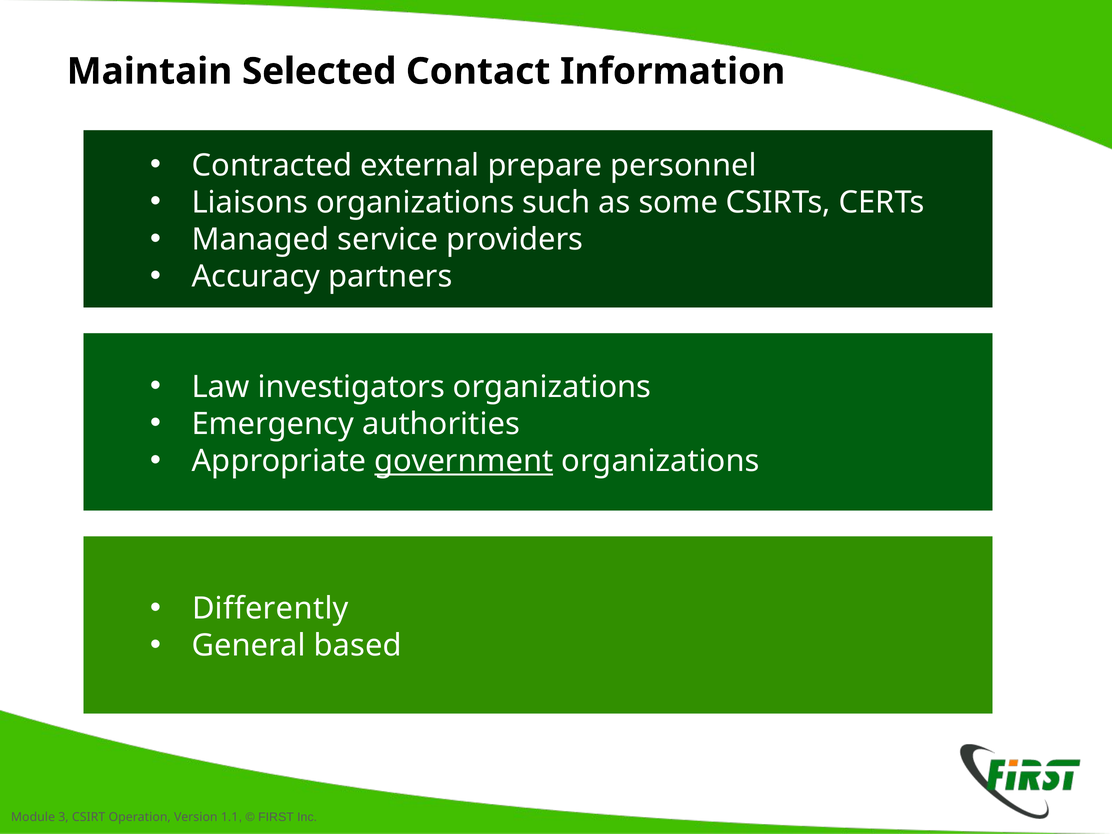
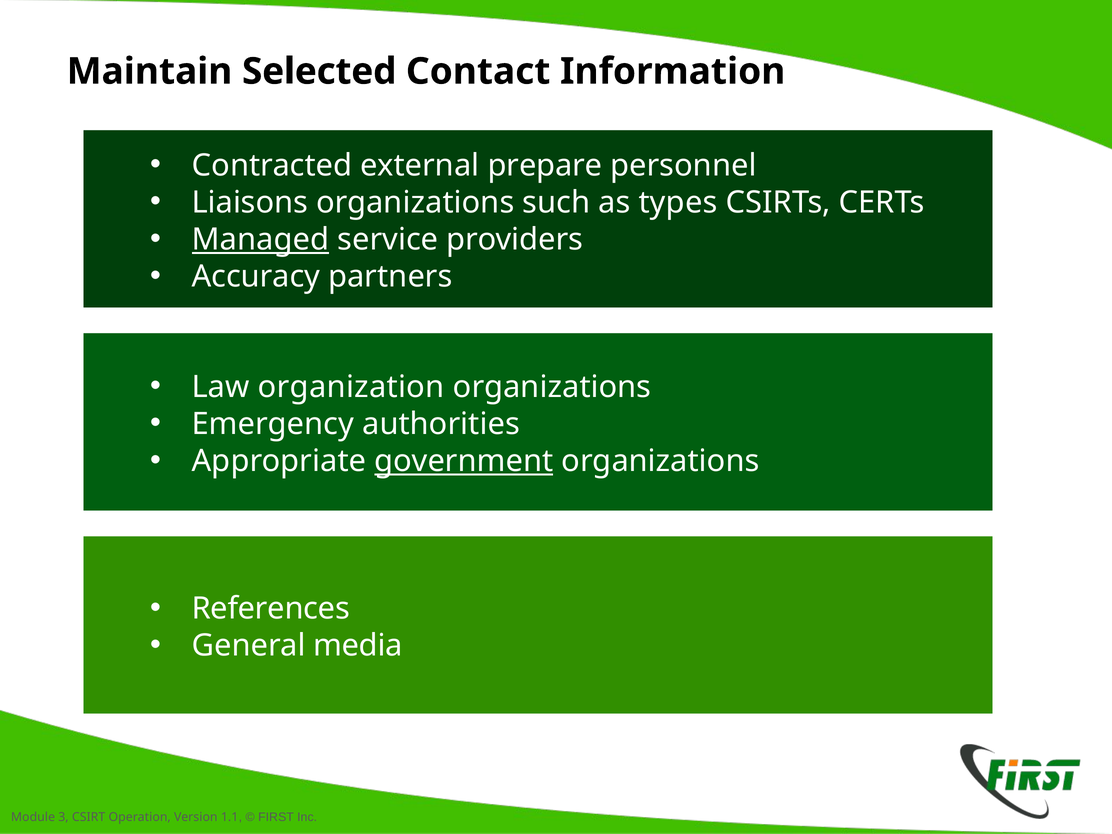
some: some -> types
Managed underline: none -> present
investigators: investigators -> organization
Differently: Differently -> References
based: based -> media
